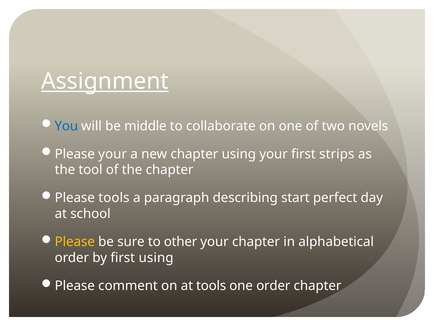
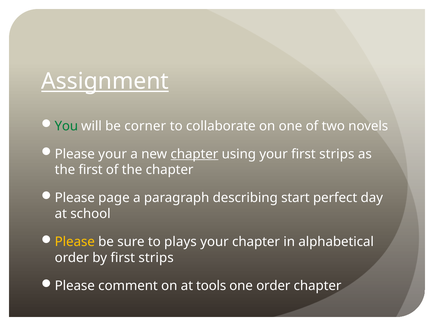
You colour: blue -> green
middle: middle -> corner
chapter at (194, 154) underline: none -> present
the tool: tool -> first
Please tools: tools -> page
other: other -> plays
by first using: using -> strips
